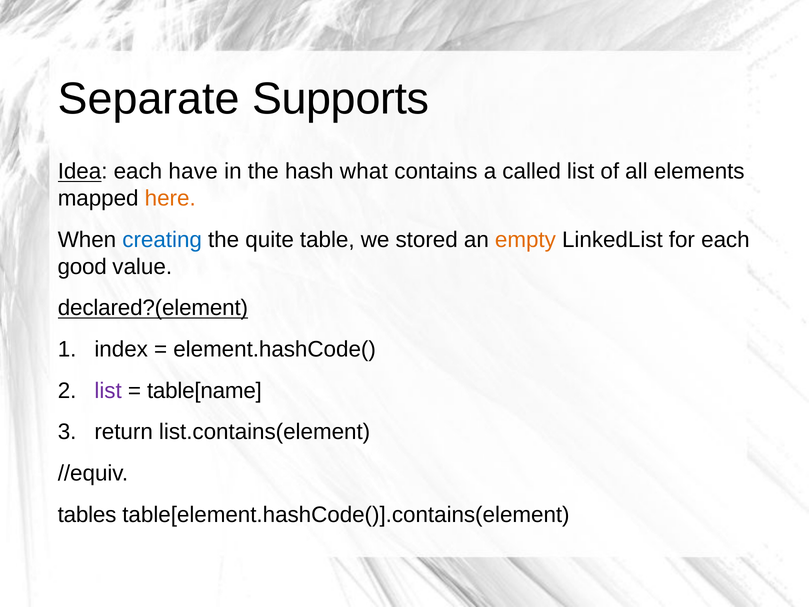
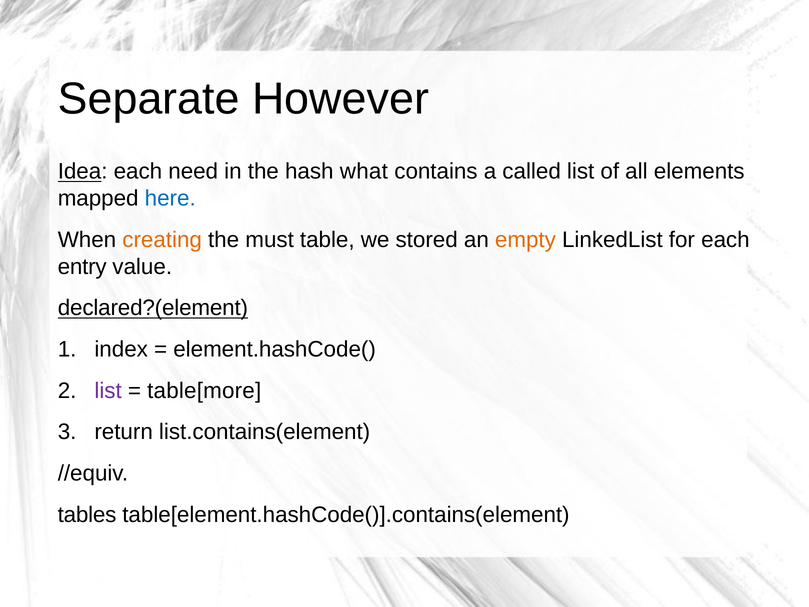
Supports: Supports -> However
have: have -> need
here colour: orange -> blue
creating colour: blue -> orange
quite: quite -> must
good: good -> entry
table[name: table[name -> table[more
